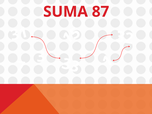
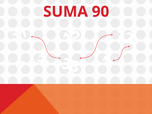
87: 87 -> 90
